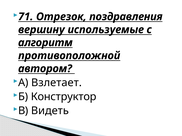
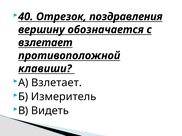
71: 71 -> 40
используемые: используемые -> обозначается
алгоритм at (45, 43): алгоритм -> взлетает
автором: автором -> клавиши
Конструктор: Конструктор -> Измеритель
